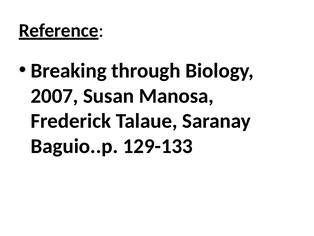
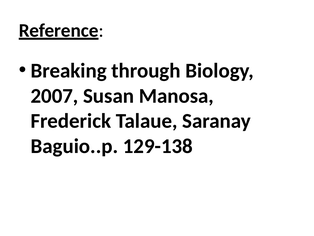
129-133: 129-133 -> 129-138
